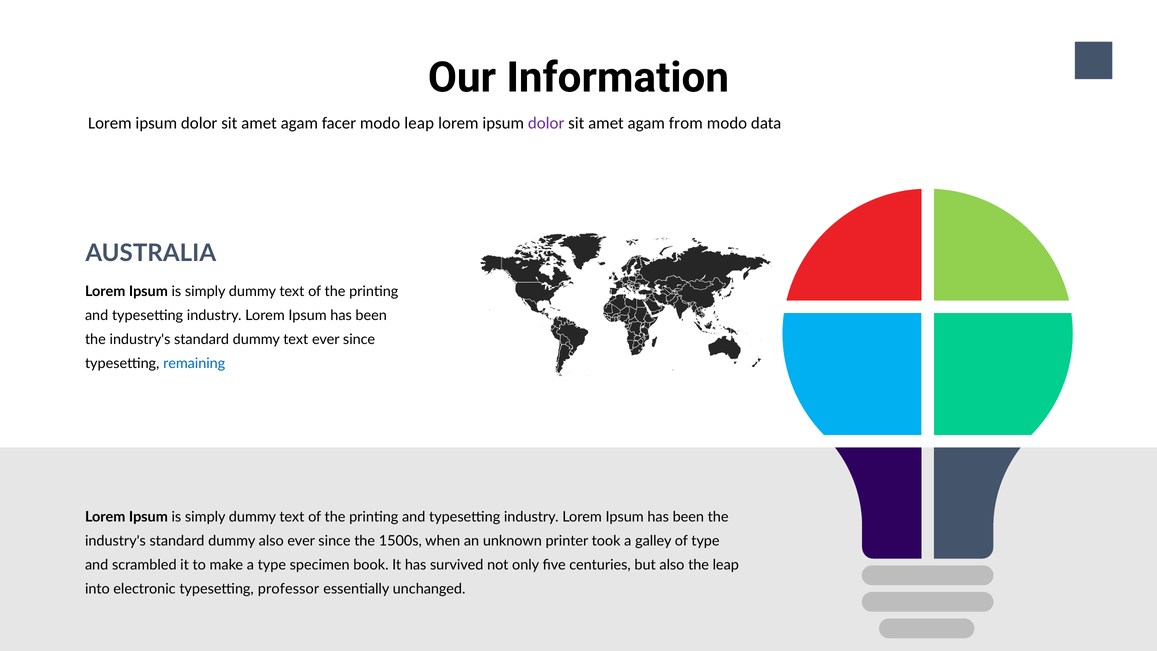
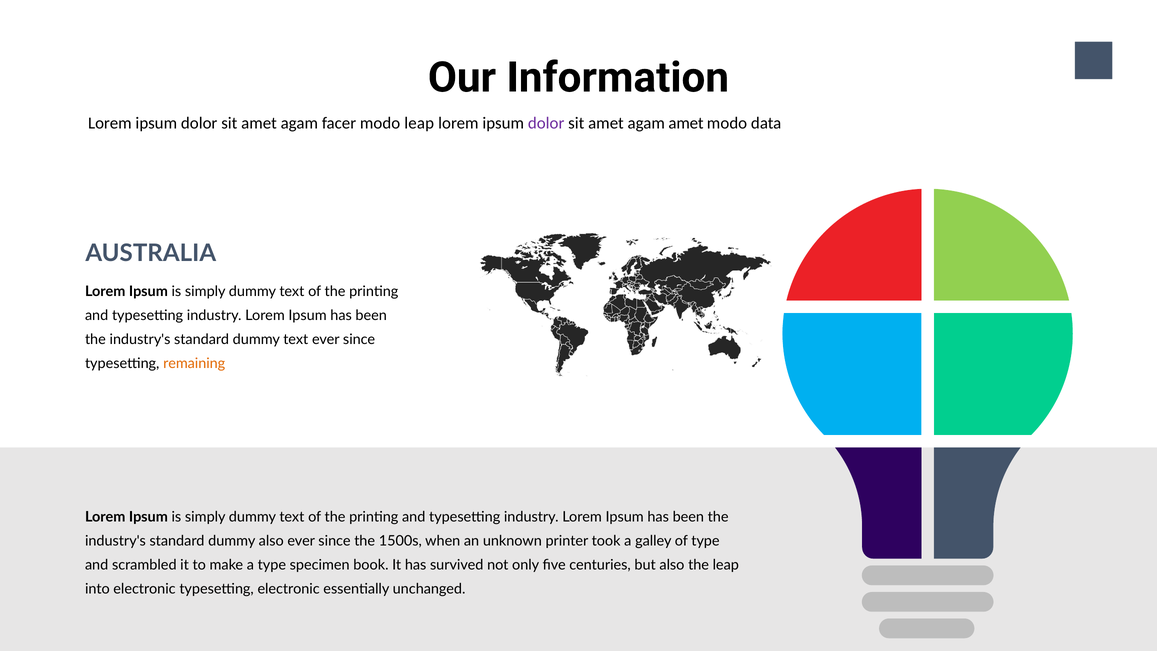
agam from: from -> amet
remaining colour: blue -> orange
typesetting professor: professor -> electronic
